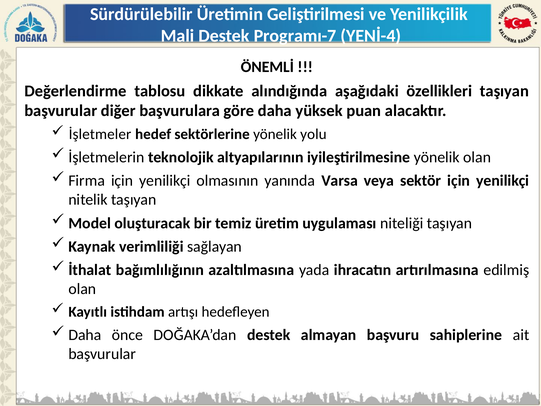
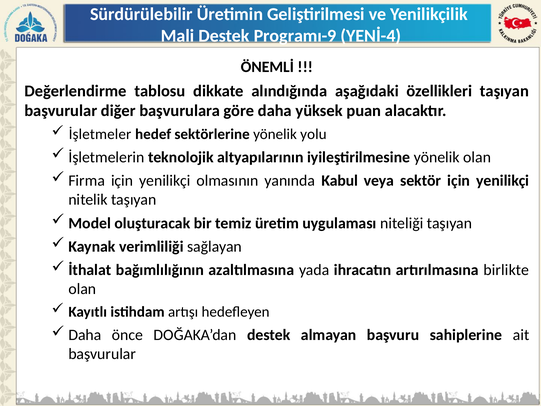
Programı-7: Programı-7 -> Programı-9
Varsa: Varsa -> Kabul
edilmiş: edilmiş -> birlikte
